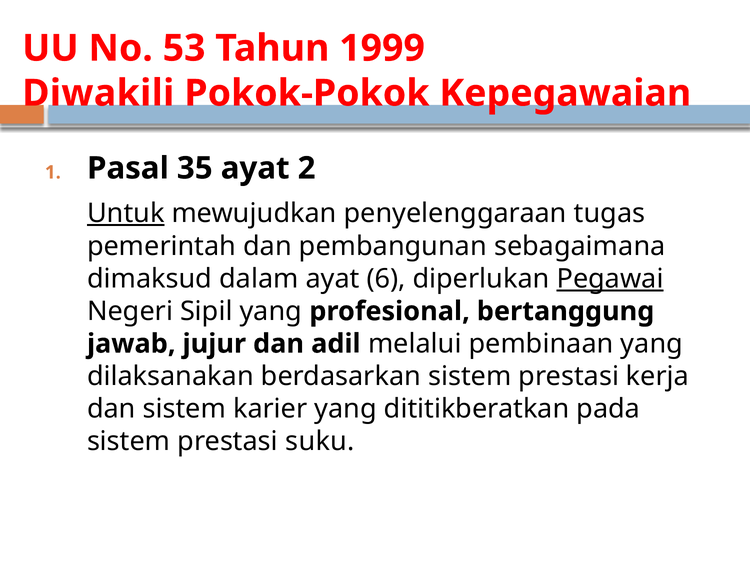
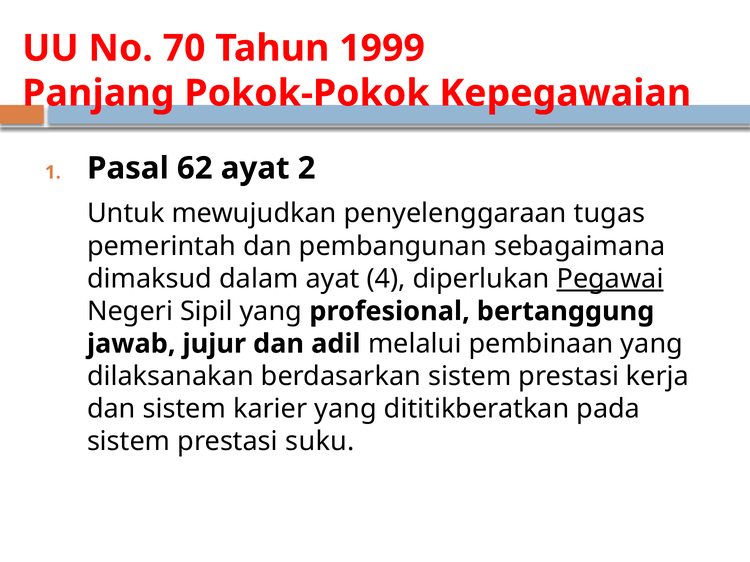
53: 53 -> 70
Diwakili: Diwakili -> Panjang
35: 35 -> 62
Untuk underline: present -> none
6: 6 -> 4
